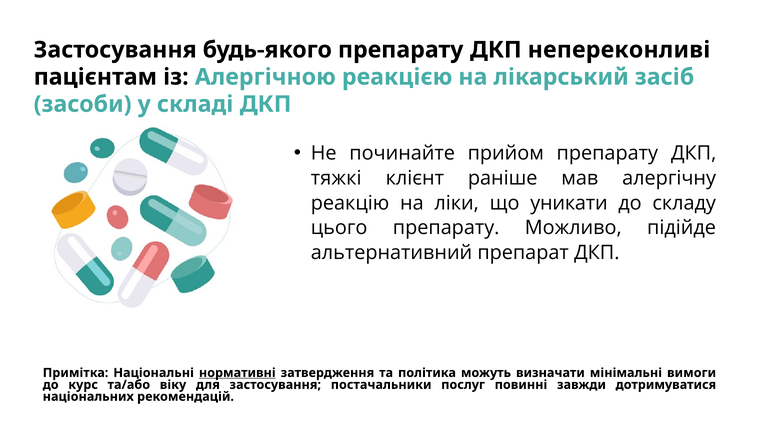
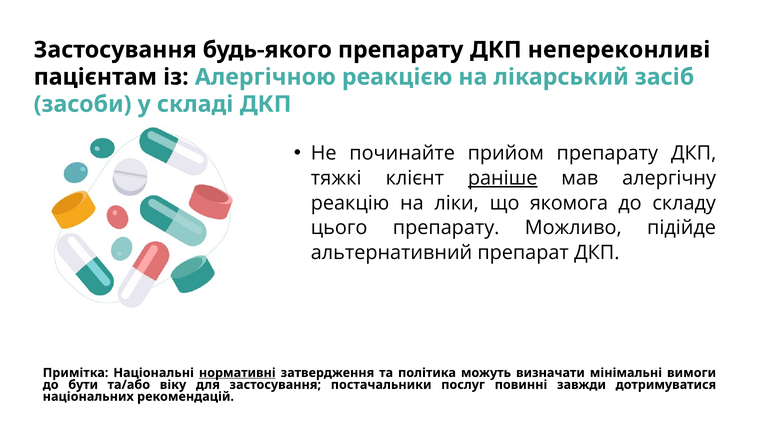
раніше underline: none -> present
уникати: уникати -> якомога
курс: курс -> бути
